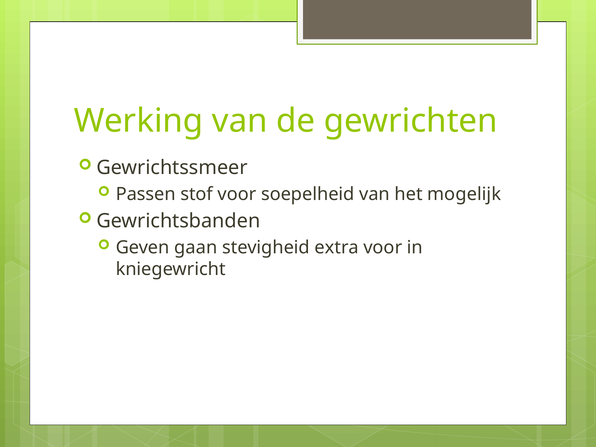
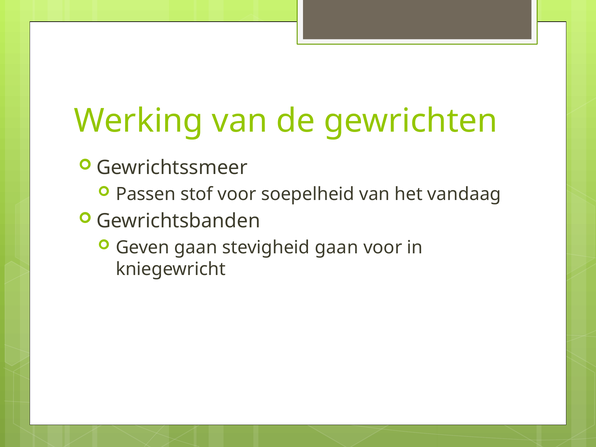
mogelijk: mogelijk -> vandaag
stevigheid extra: extra -> gaan
